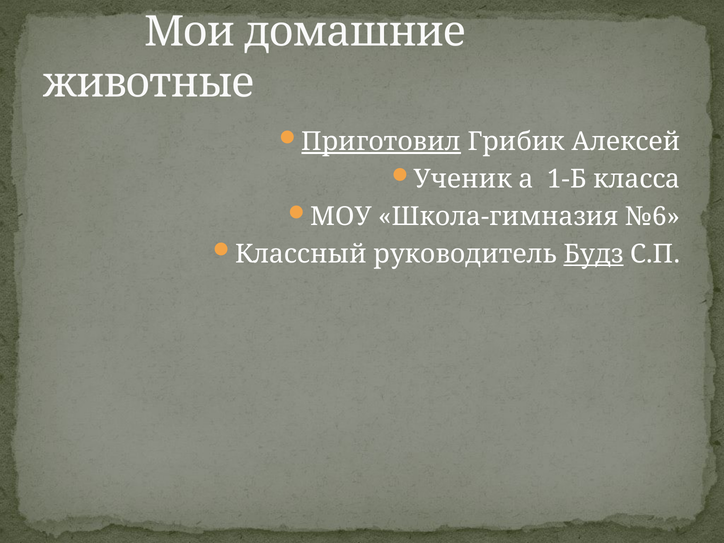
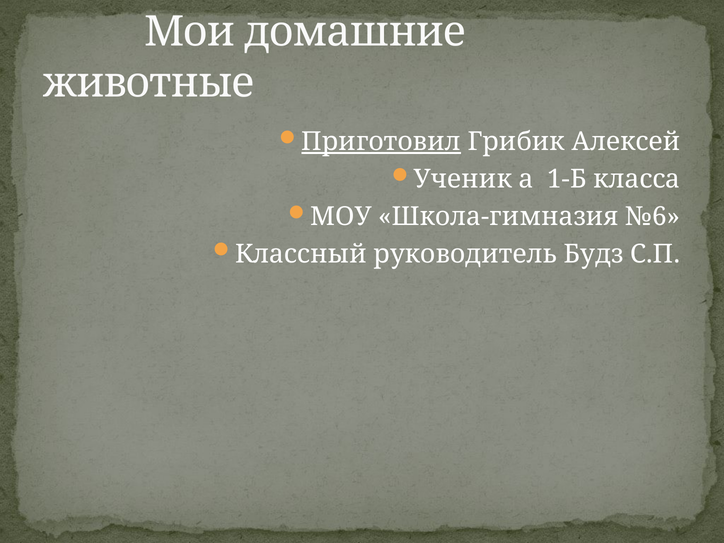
Будз underline: present -> none
